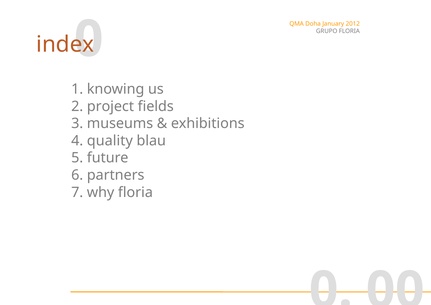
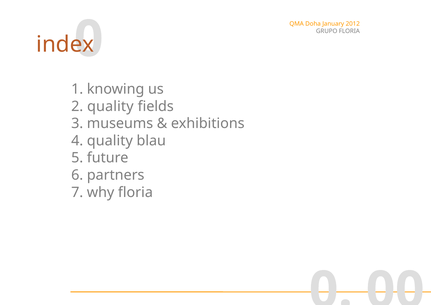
2 project: project -> quality
